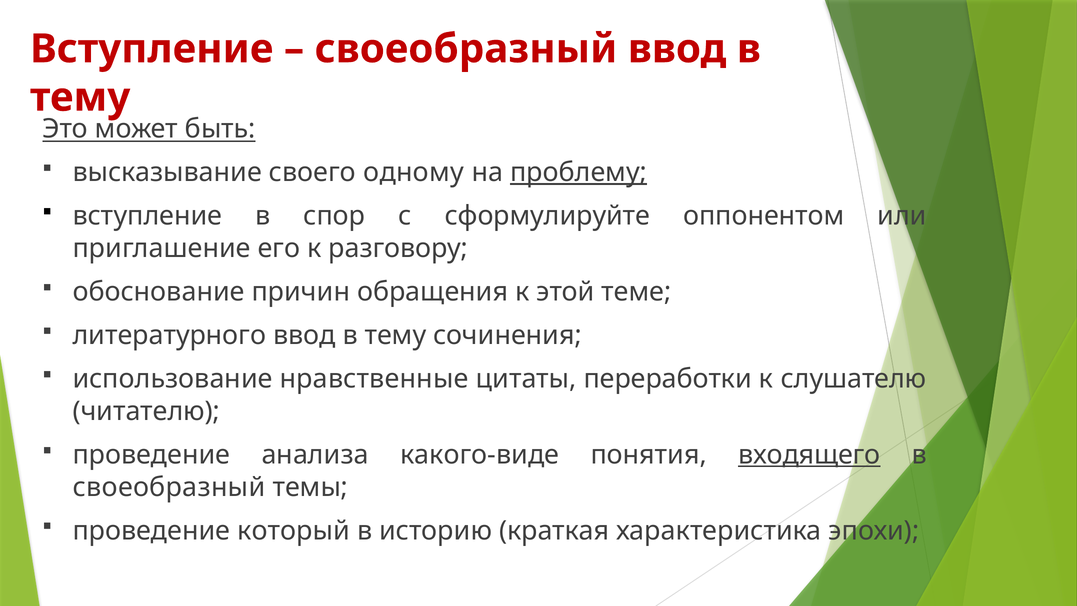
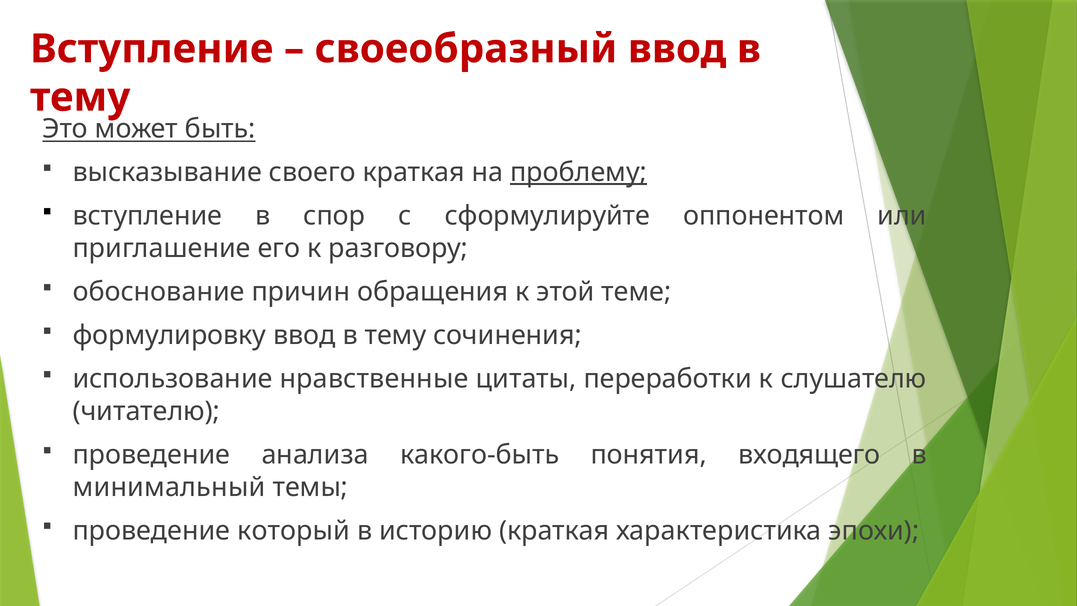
своего одному: одному -> краткая
литературного: литературного -> формулировку
какого-виде: какого-виде -> какого-быть
входящего underline: present -> none
своеобразный at (169, 487): своеобразный -> минимальный
